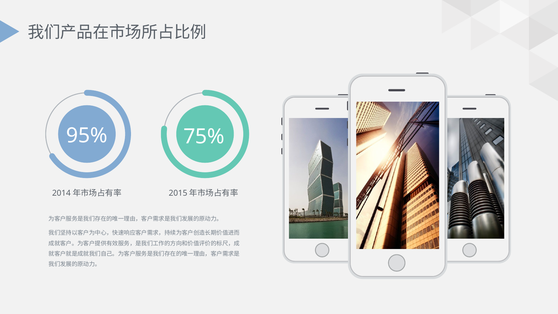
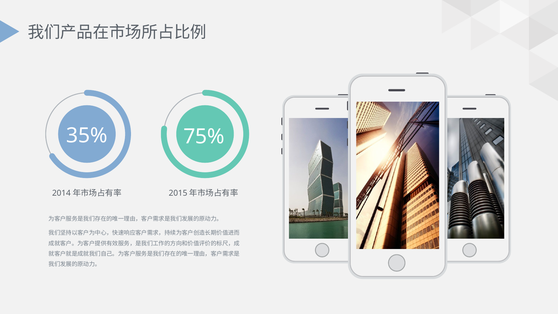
95%: 95% -> 35%
